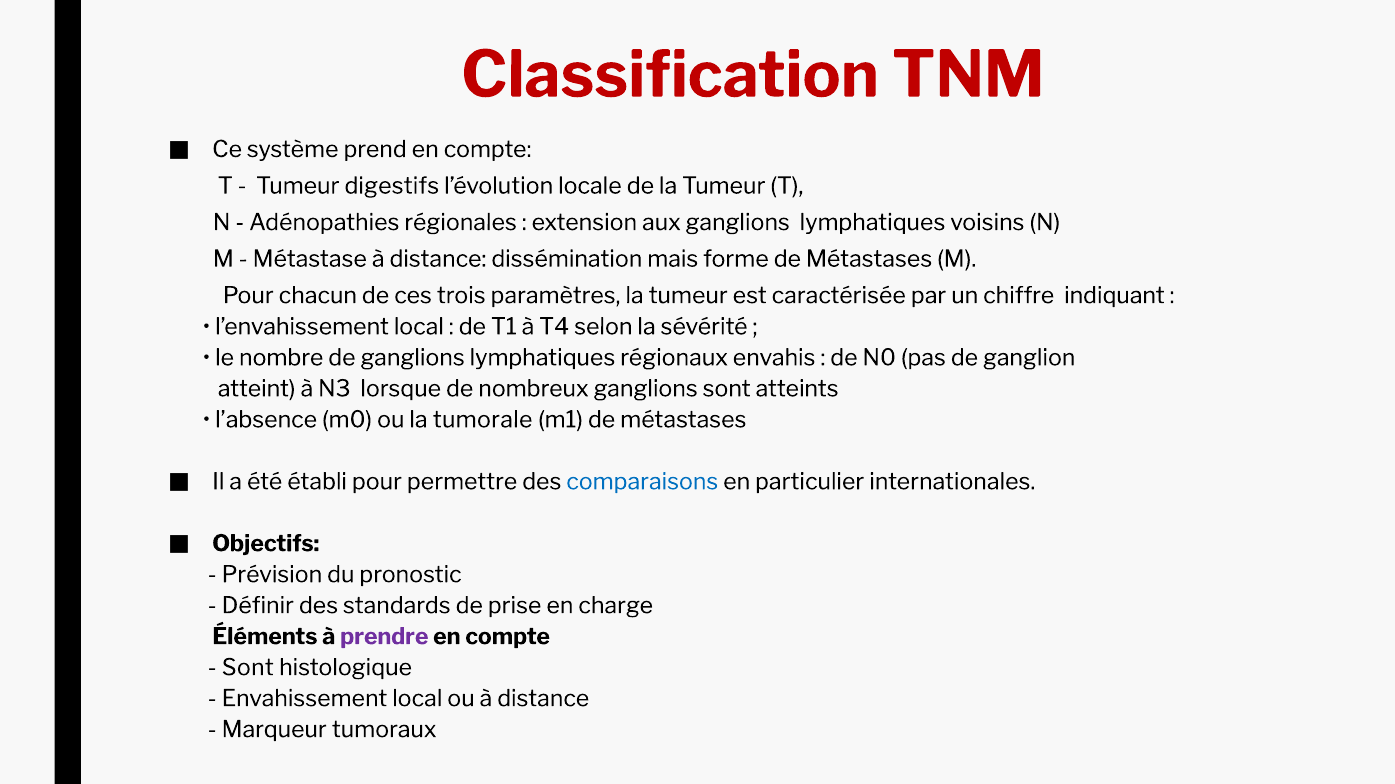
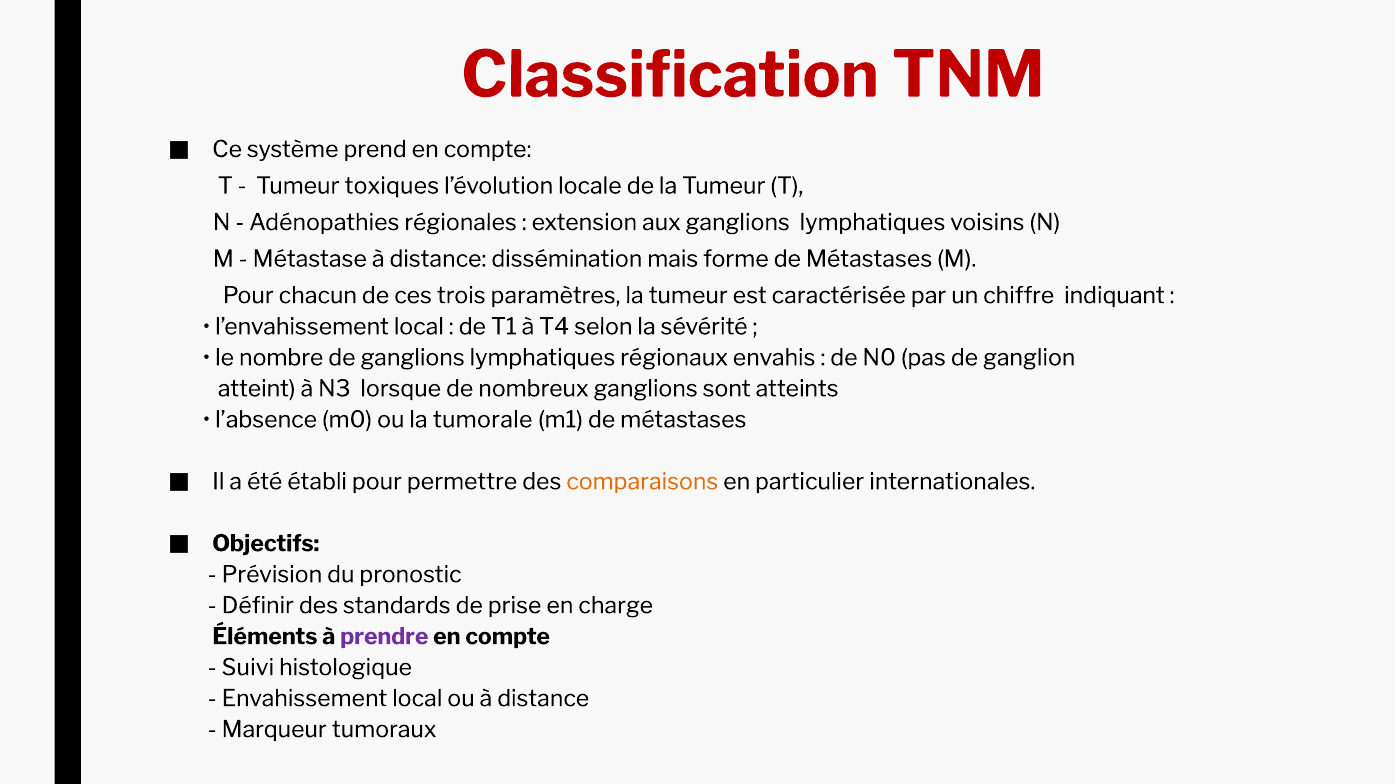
digestifs: digestifs -> toxiques
comparaisons colour: blue -> orange
Sont at (248, 668): Sont -> Suivi
